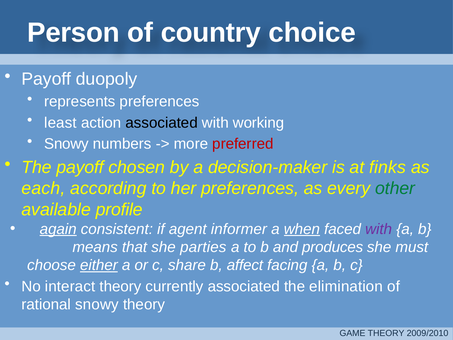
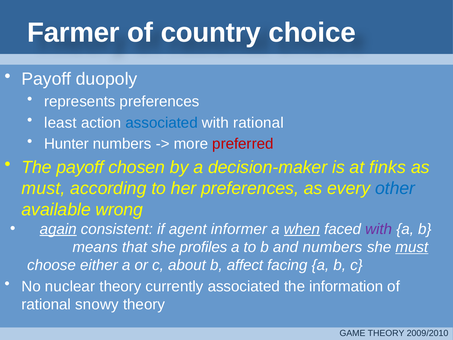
Person: Person -> Farmer
associated at (162, 123) colour: black -> blue
with working: working -> rational
Snowy at (66, 144): Snowy -> Hunter
each at (43, 188): each -> must
other colour: green -> blue
profile: profile -> wrong
parties: parties -> profiles
and produces: produces -> numbers
must at (412, 247) underline: none -> present
either underline: present -> none
share: share -> about
interact: interact -> nuclear
elimination: elimination -> information
